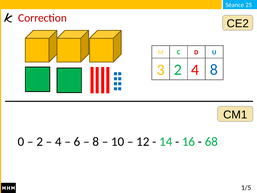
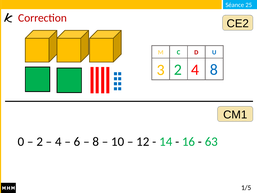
68: 68 -> 63
